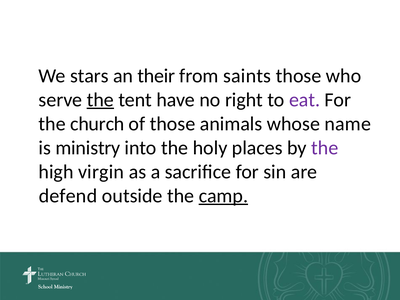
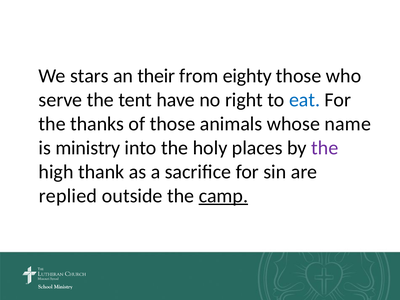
saints: saints -> eighty
the at (100, 100) underline: present -> none
eat colour: purple -> blue
church: church -> thanks
virgin: virgin -> thank
defend: defend -> replied
